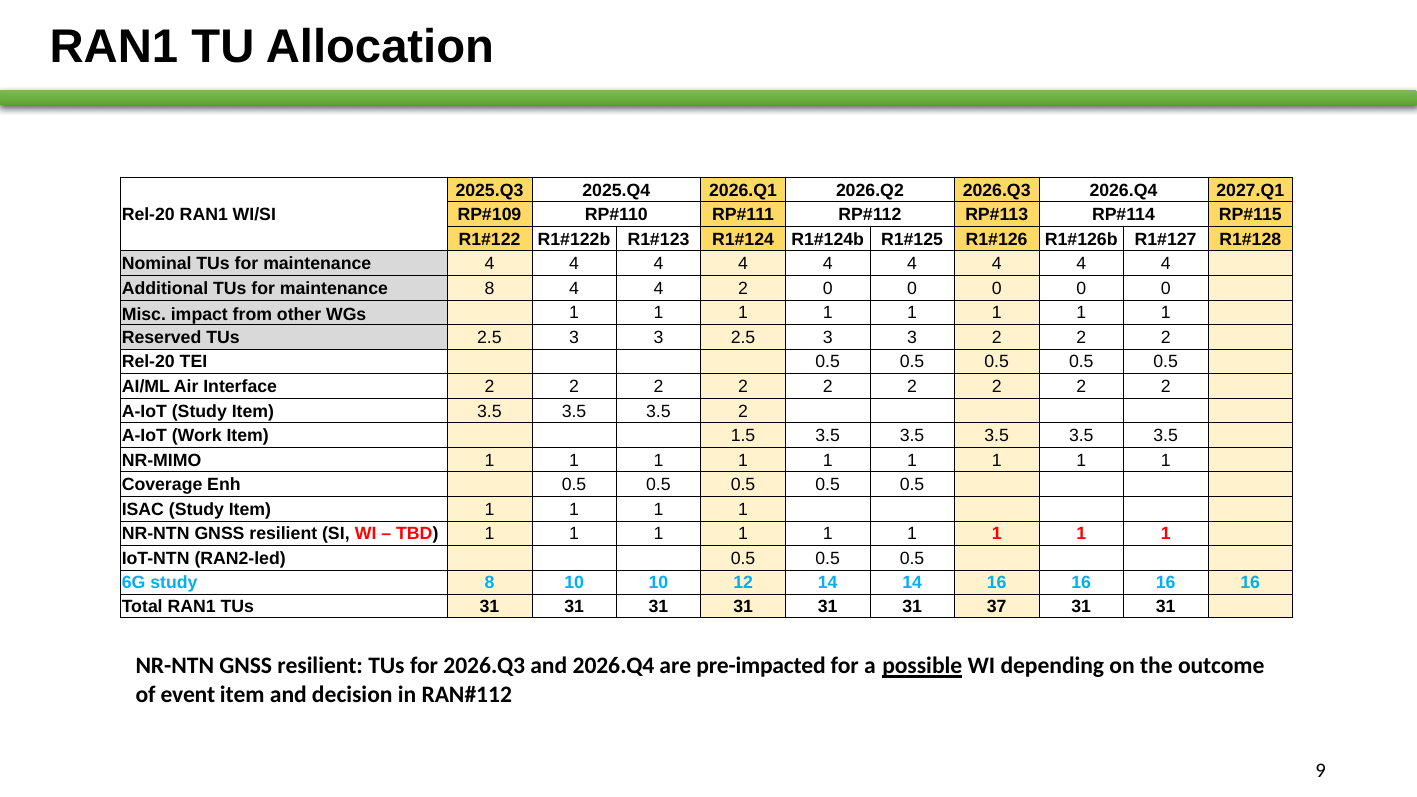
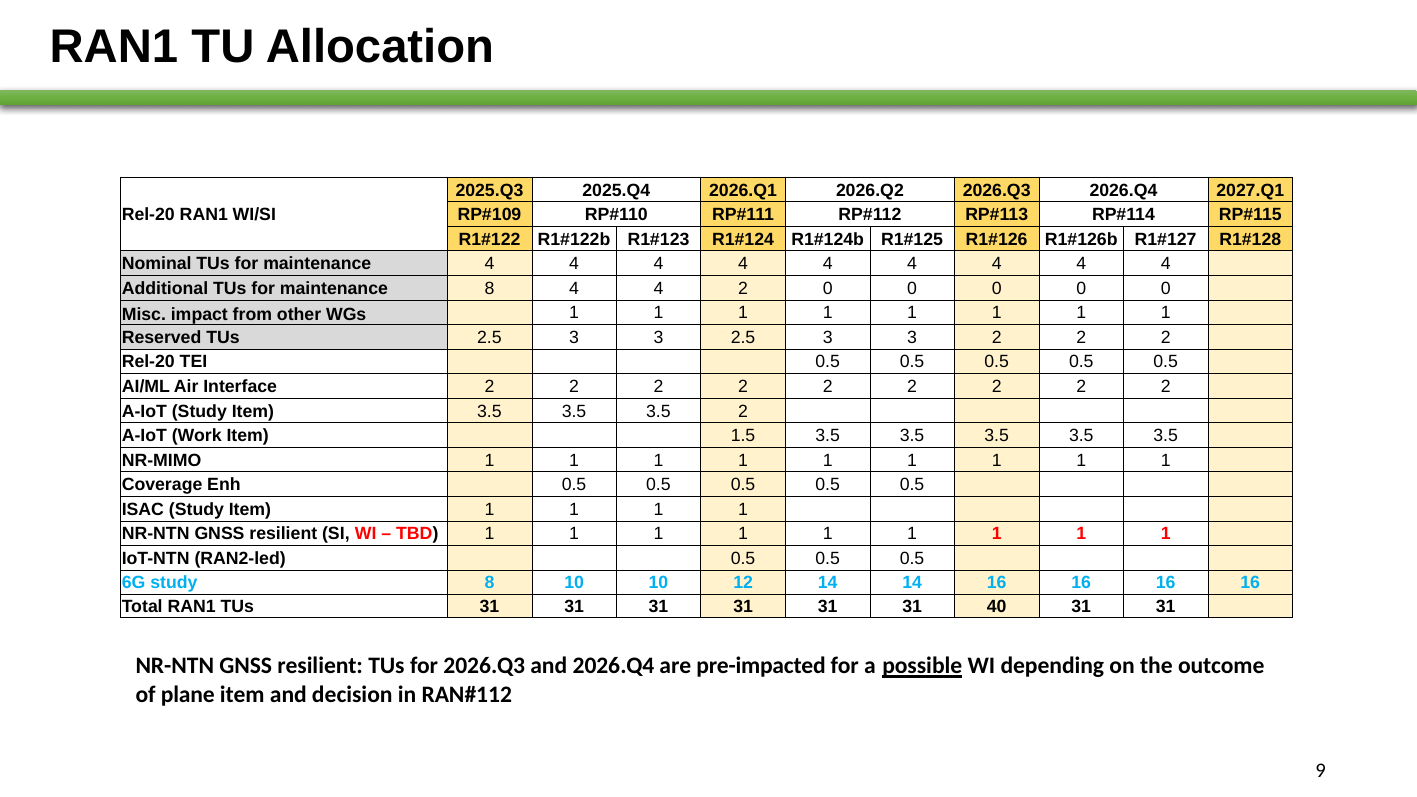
37: 37 -> 40
event: event -> plane
